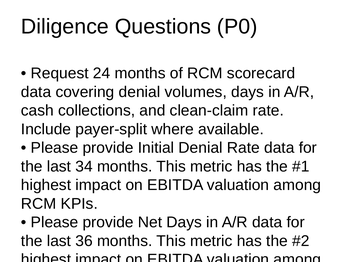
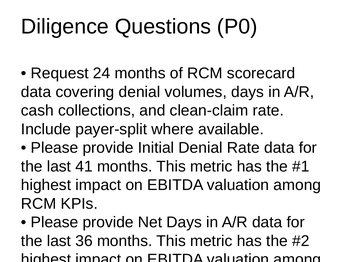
34: 34 -> 41
